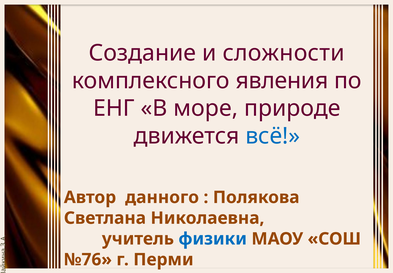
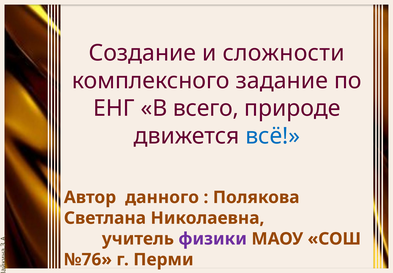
явления: явления -> задание
море: море -> всего
физики colour: blue -> purple
